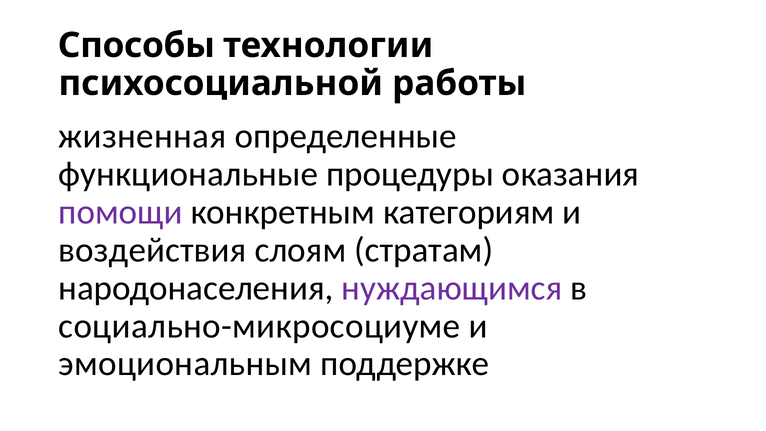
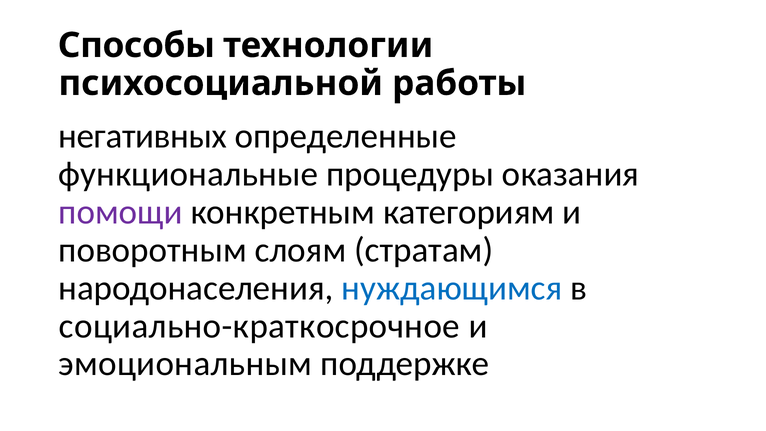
жизненная: жизненная -> негативных
воздействия: воздействия -> поворотным
нуждающимся colour: purple -> blue
социально-микросоциуме: социально-микросоциуме -> социально-краткосрочное
